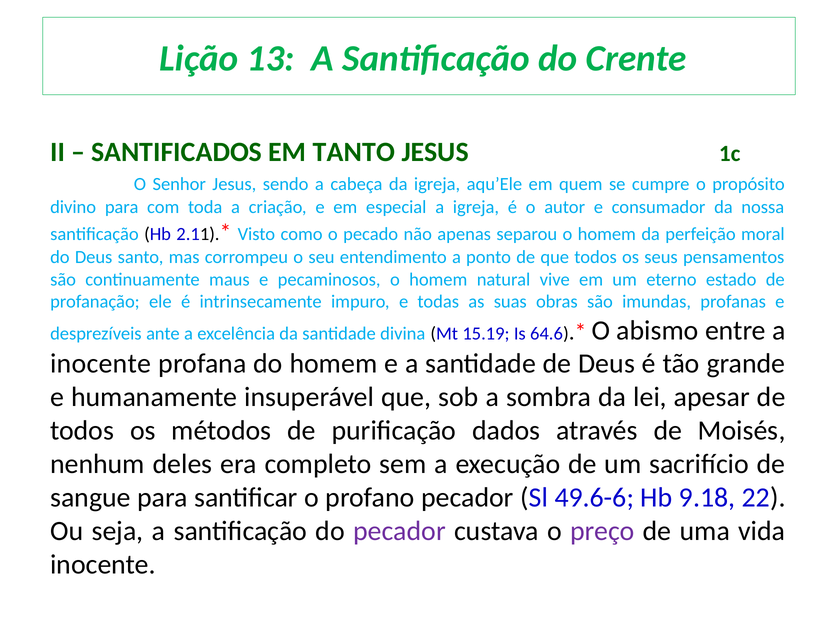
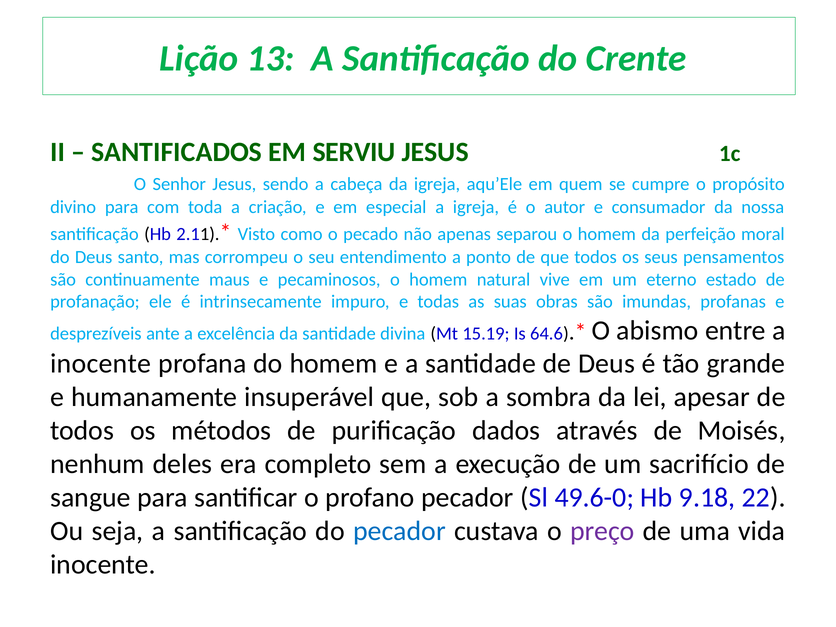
TANTO: TANTO -> SERVIU
49.6-6: 49.6-6 -> 49.6-0
pecador at (400, 531) colour: purple -> blue
